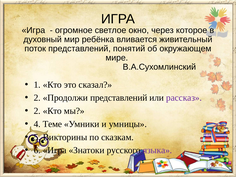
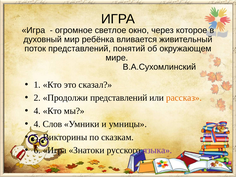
рассказ colour: purple -> orange
2 at (37, 111): 2 -> 4
Теме: Теме -> Слов
